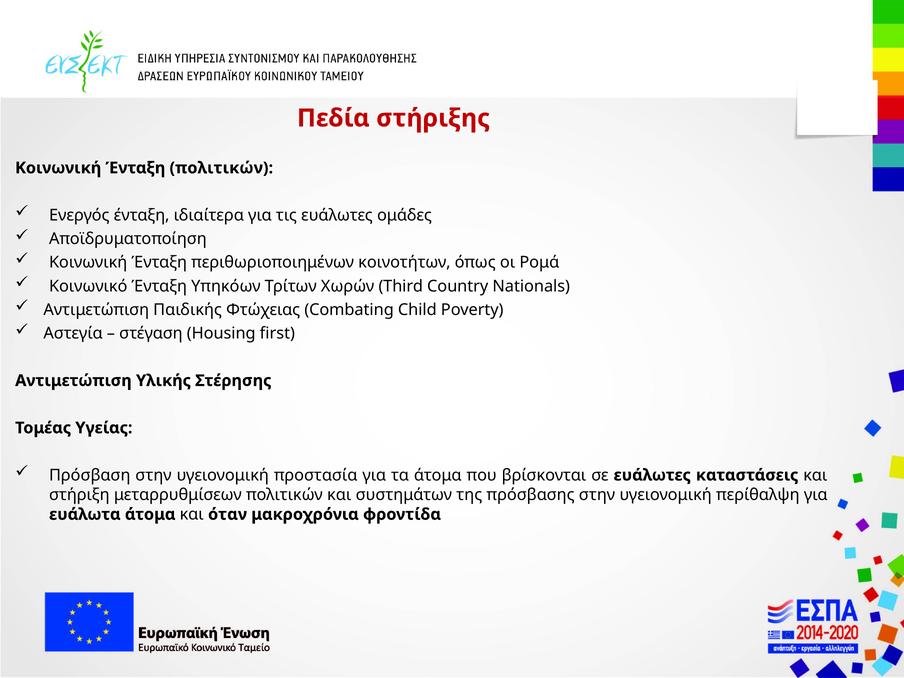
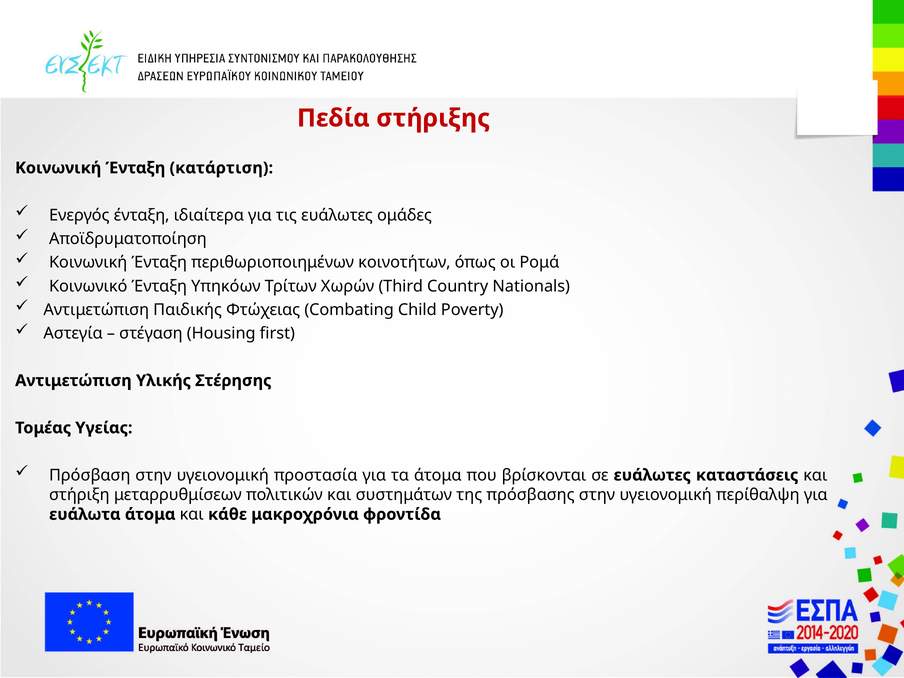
Ένταξη πολιτικών: πολιτικών -> κατάρτιση
όταν: όταν -> κάθε
